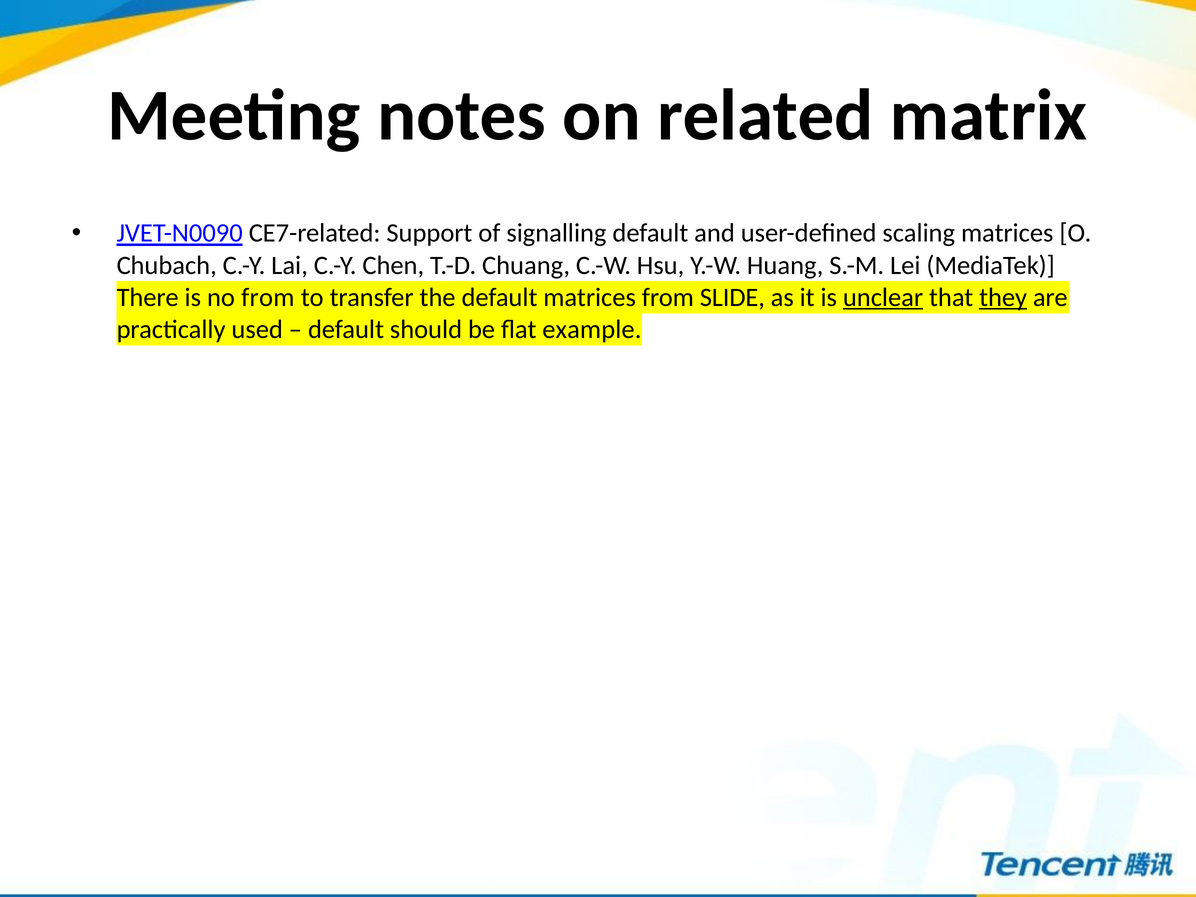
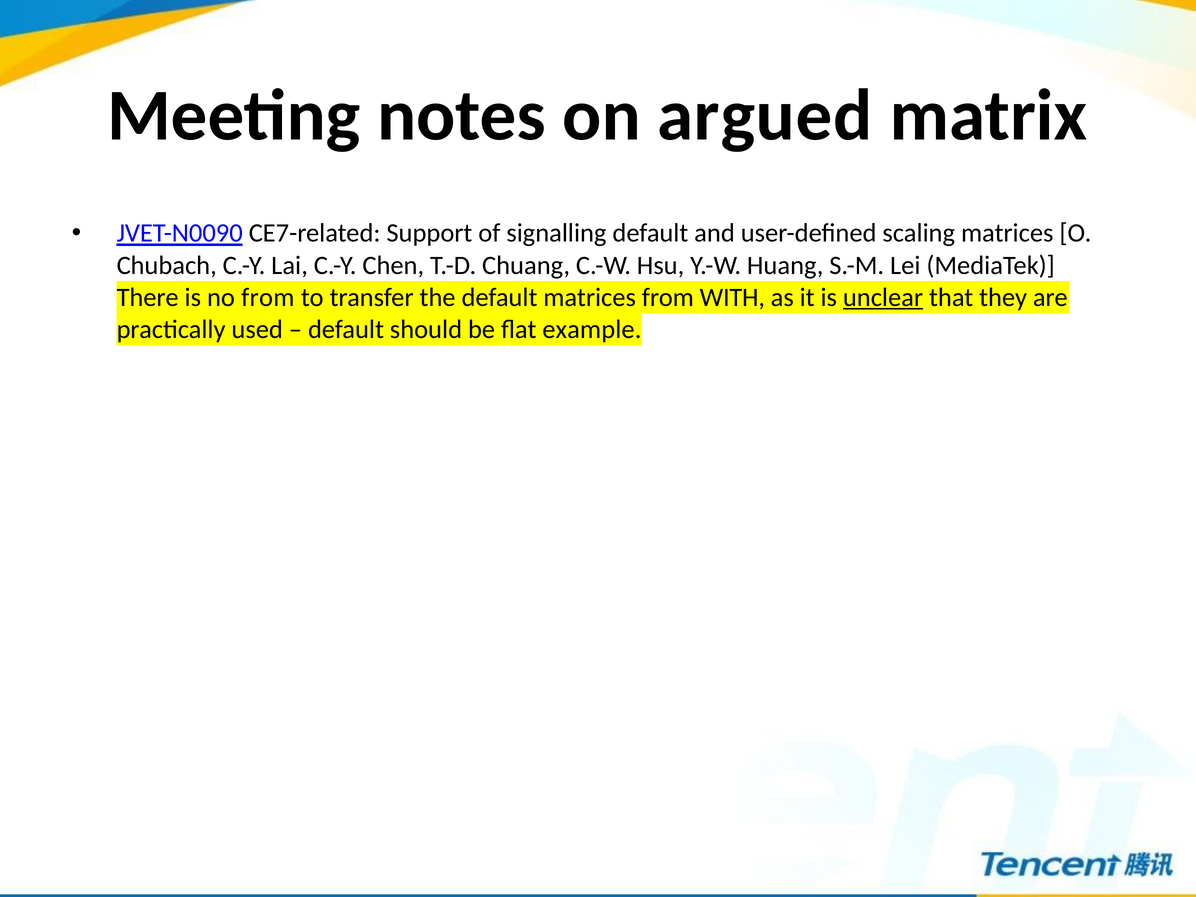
related: related -> argued
SLIDE: SLIDE -> WITH
they underline: present -> none
